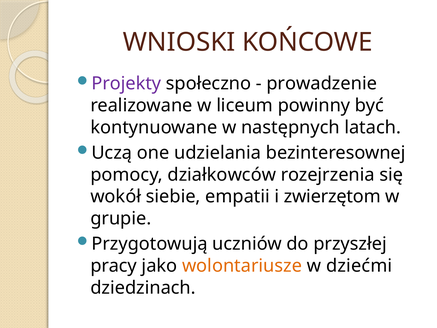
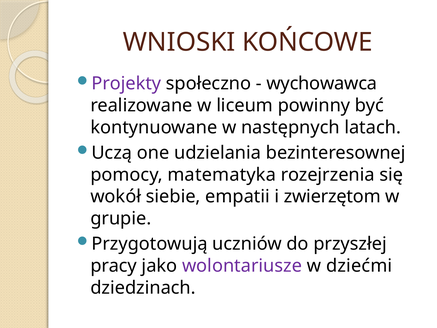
prowadzenie: prowadzenie -> wychowawca
działkowców: działkowców -> matematyka
wolontariusze colour: orange -> purple
